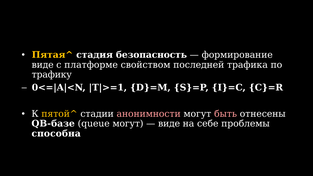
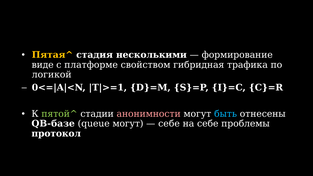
безопасность: безопасность -> несколькими
последней: последней -> гибридная
трафику: трафику -> логикой
пятой^ colour: yellow -> light green
быть colour: pink -> light blue
виде at (169, 124): виде -> себе
способна: способна -> протокол
